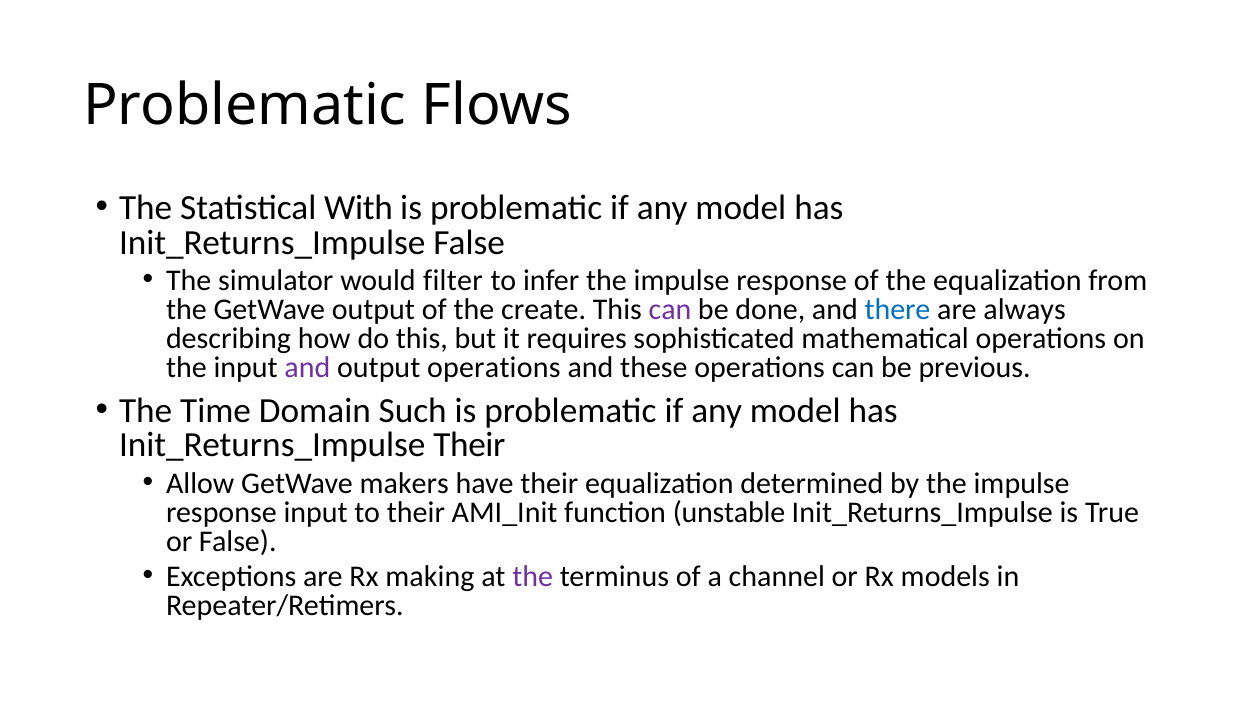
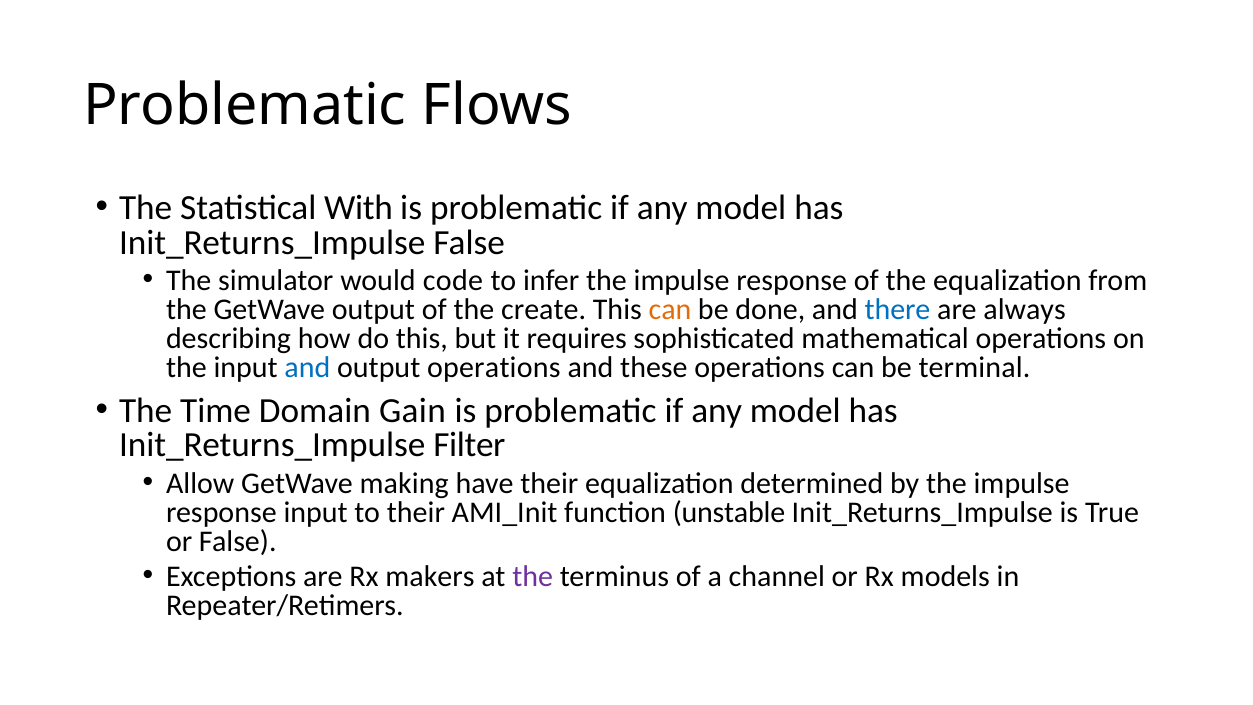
filter: filter -> code
can at (670, 309) colour: purple -> orange
and at (307, 368) colour: purple -> blue
previous: previous -> terminal
Such: Such -> Gain
Init_Returns_Impulse Their: Their -> Filter
makers: makers -> making
making: making -> makers
